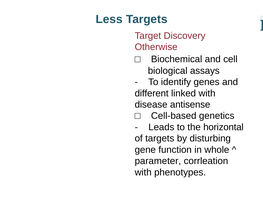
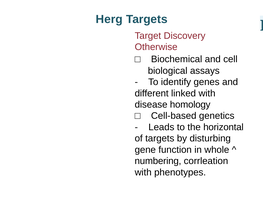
Less: Less -> Herg
antisense: antisense -> homology
parameter: parameter -> numbering
